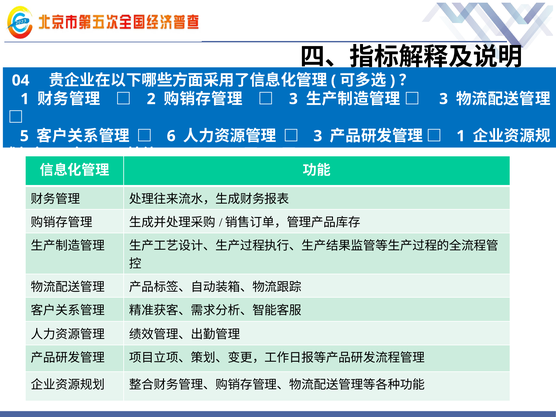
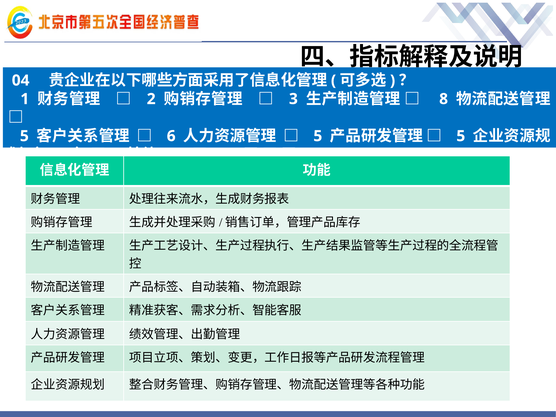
3 at (444, 99): 3 -> 8
3 at (318, 136): 3 -> 5
1 at (461, 136): 1 -> 5
